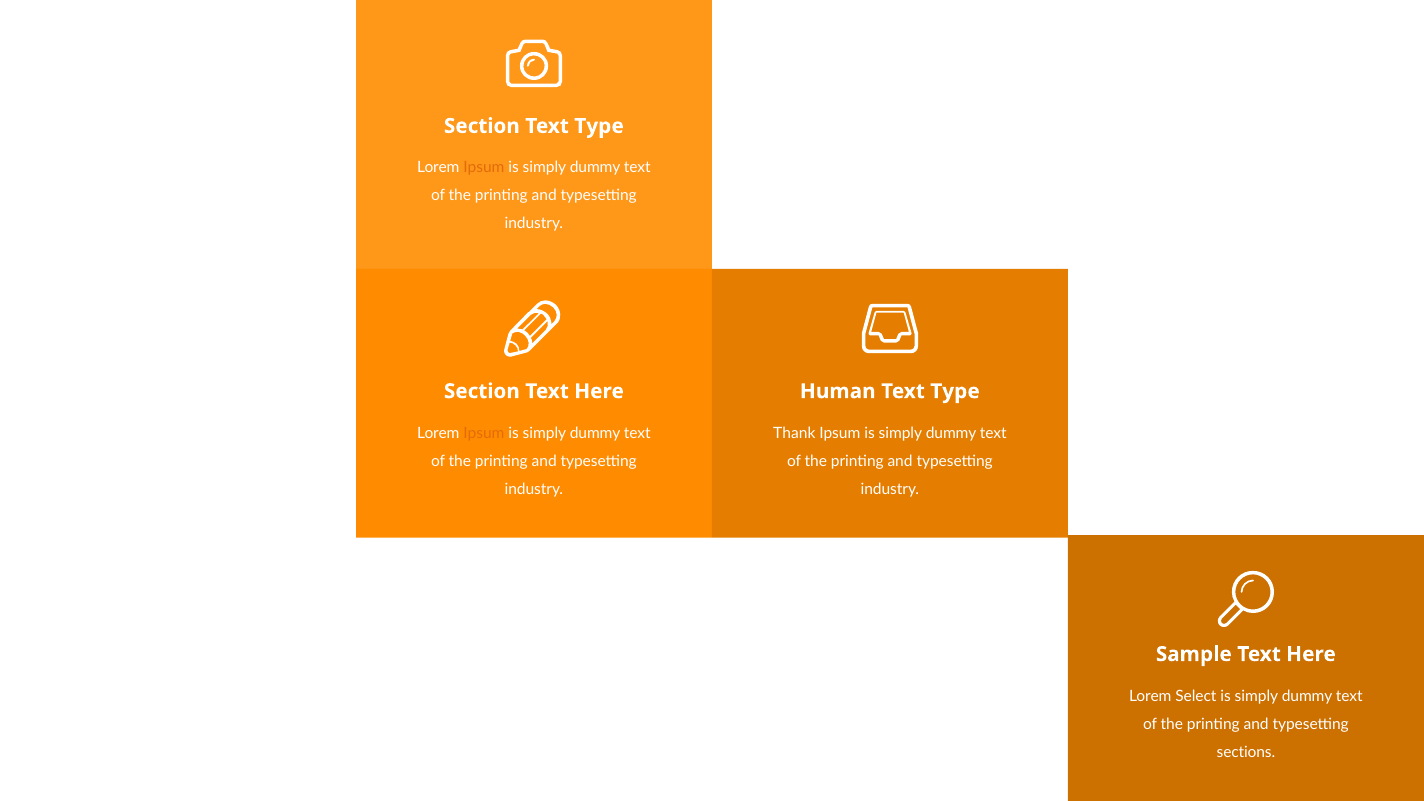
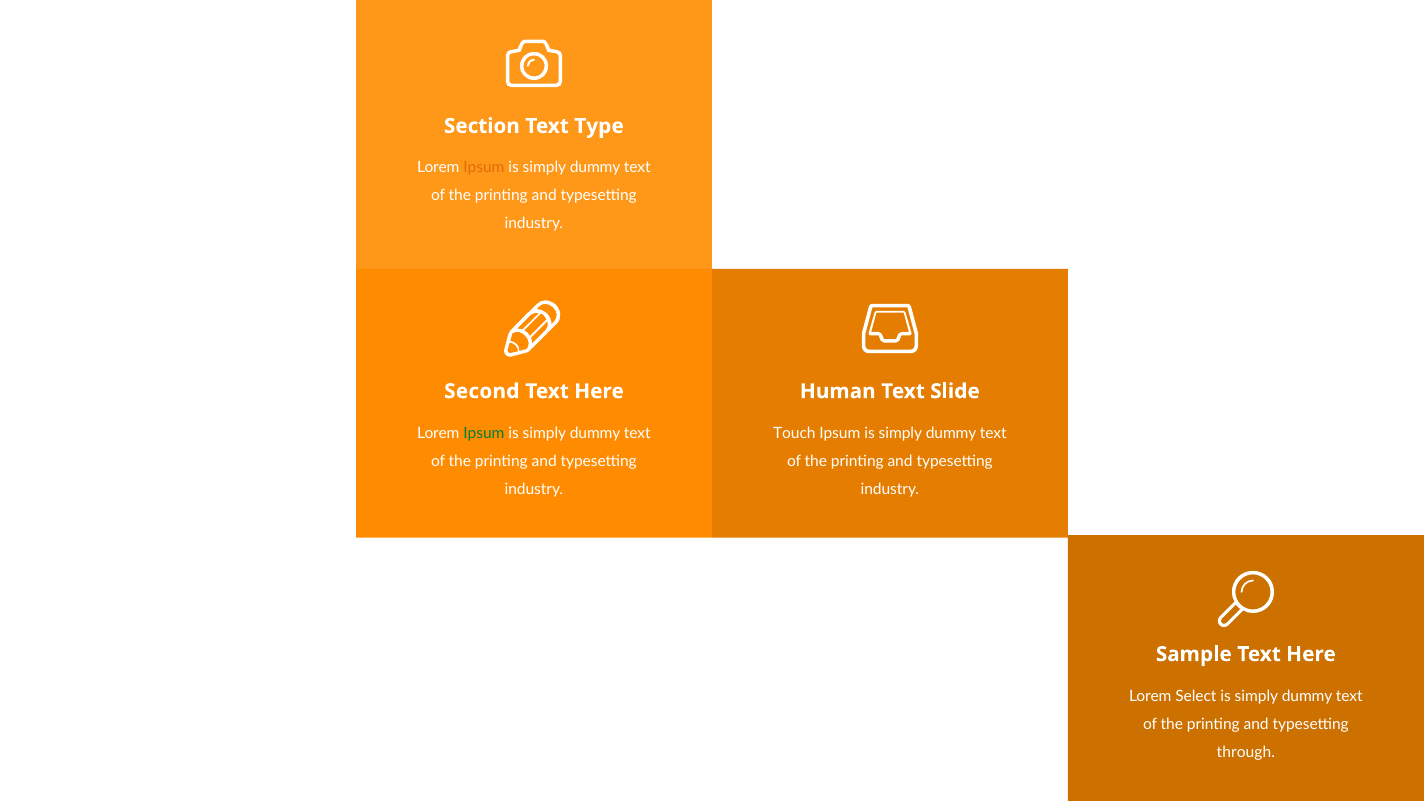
Section at (482, 391): Section -> Second
Type at (955, 391): Type -> Slide
Ipsum at (484, 433) colour: orange -> green
Thank: Thank -> Touch
sections: sections -> through
